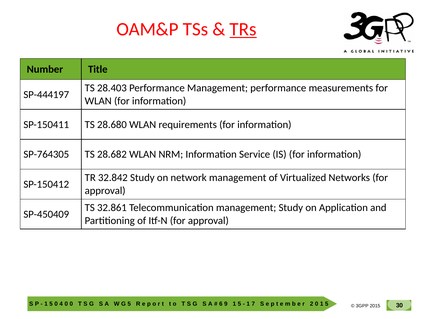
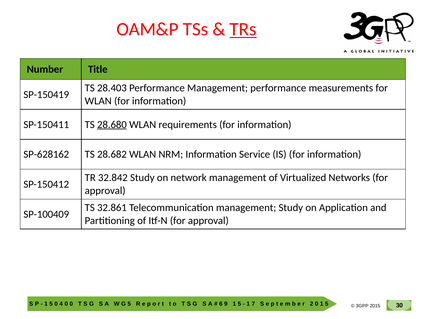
SP-444197: SP-444197 -> SP-150419
28.680 underline: none -> present
SP-764305: SP-764305 -> SP-628162
SP-450409: SP-450409 -> SP-100409
